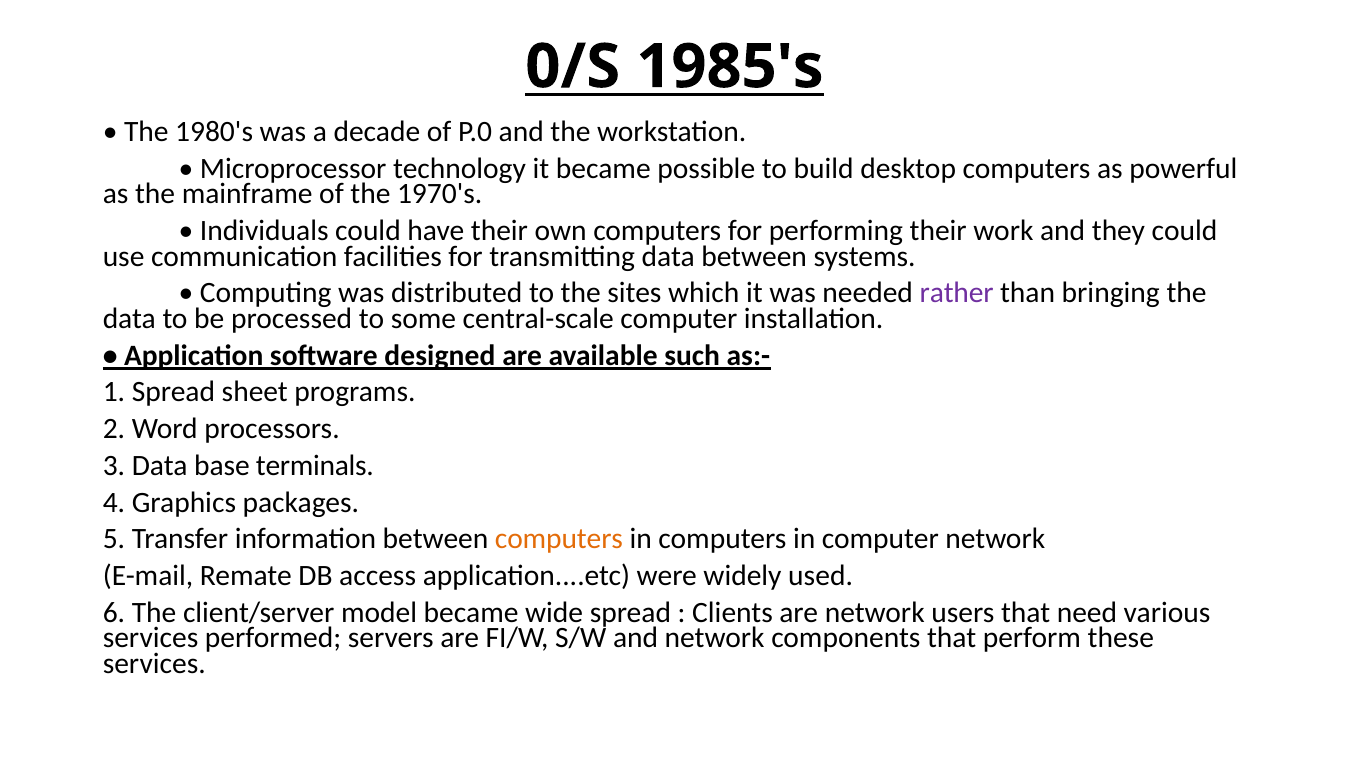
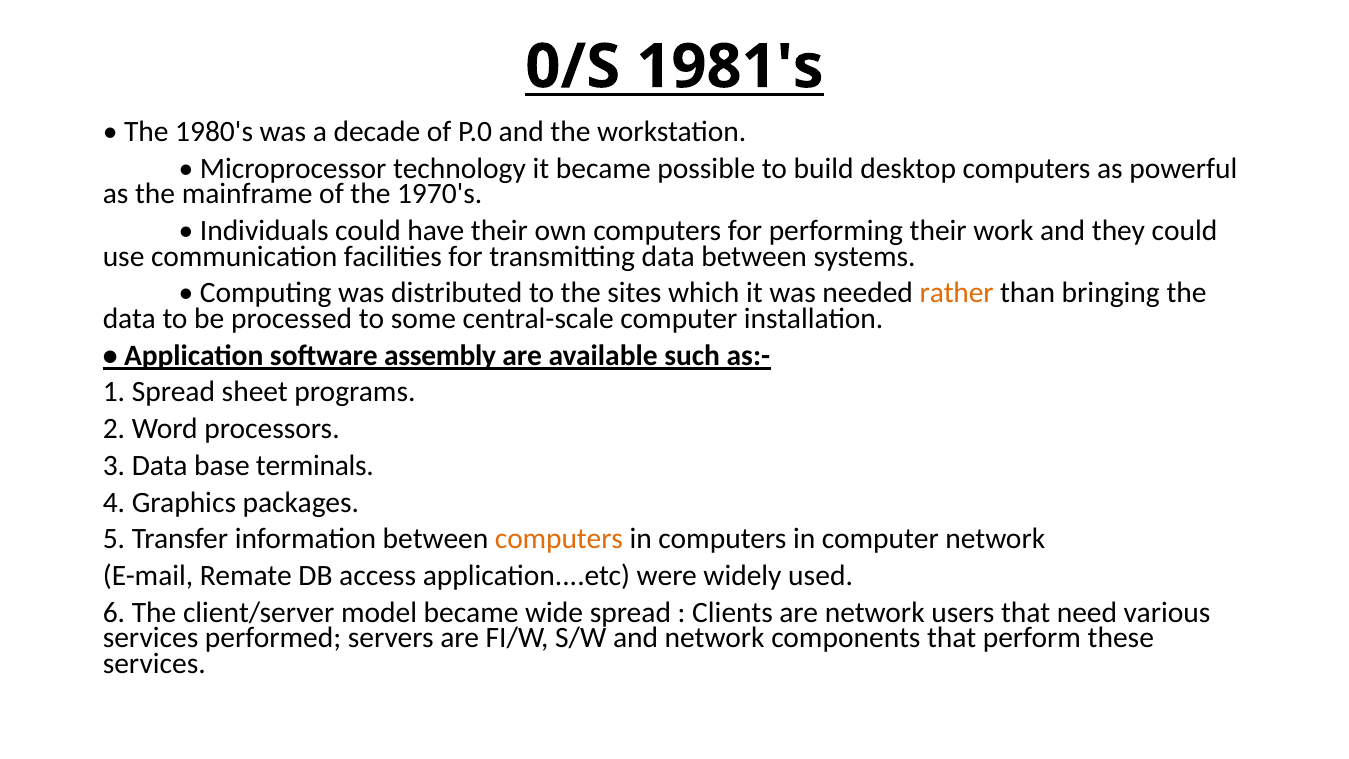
1985's: 1985's -> 1981's
rather colour: purple -> orange
designed: designed -> assembly
